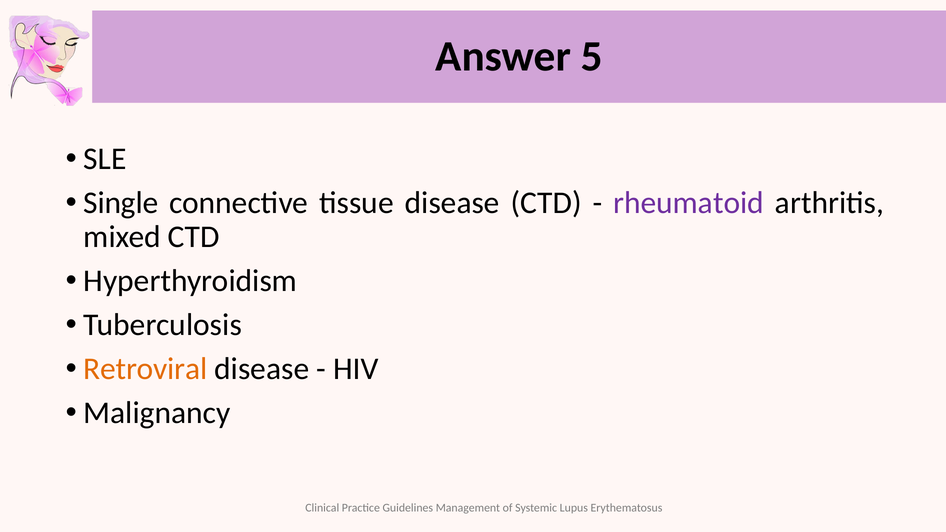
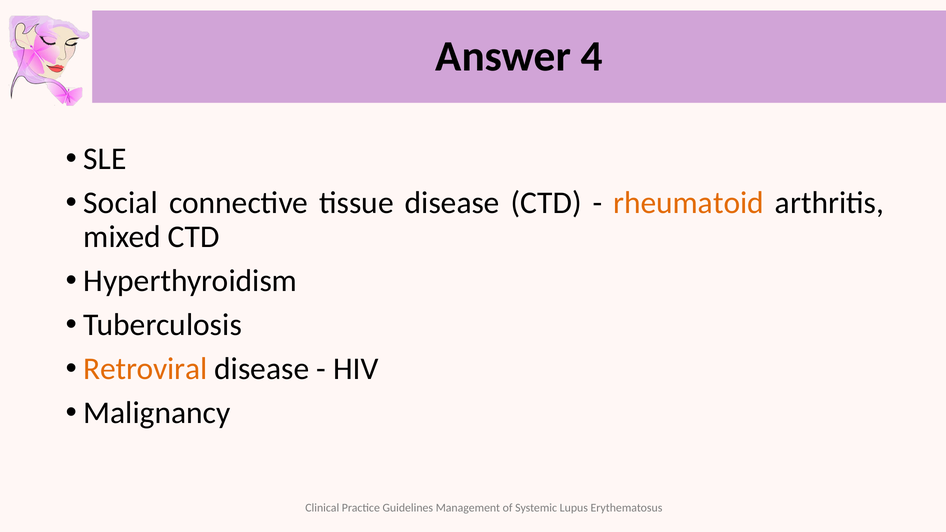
5: 5 -> 4
Single: Single -> Social
rheumatoid colour: purple -> orange
